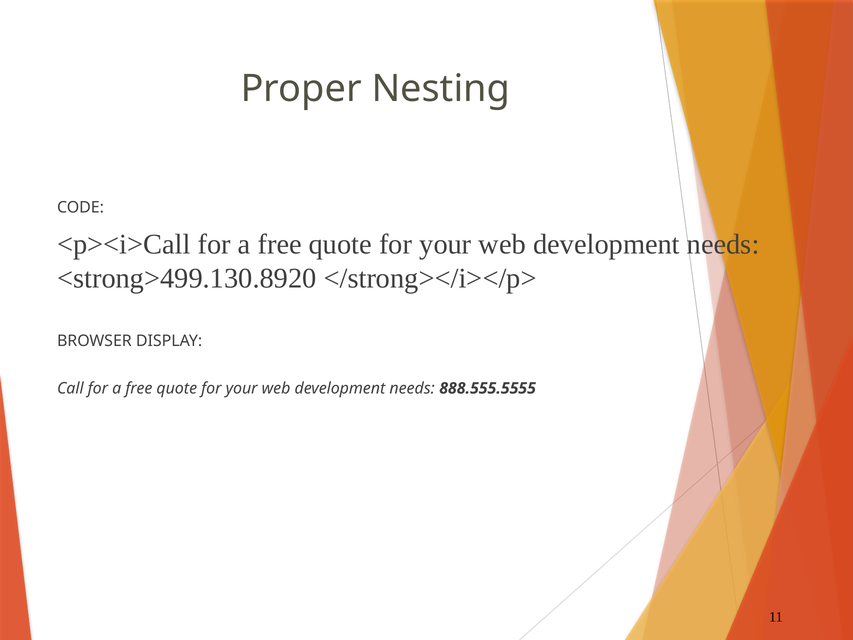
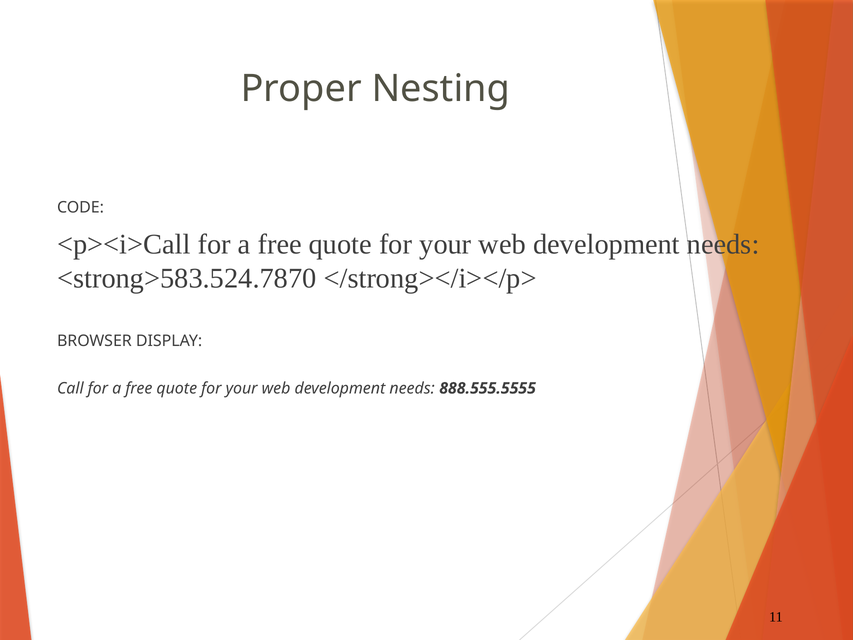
<strong>499.130.8920: <strong>499.130.8920 -> <strong>583.524.7870
